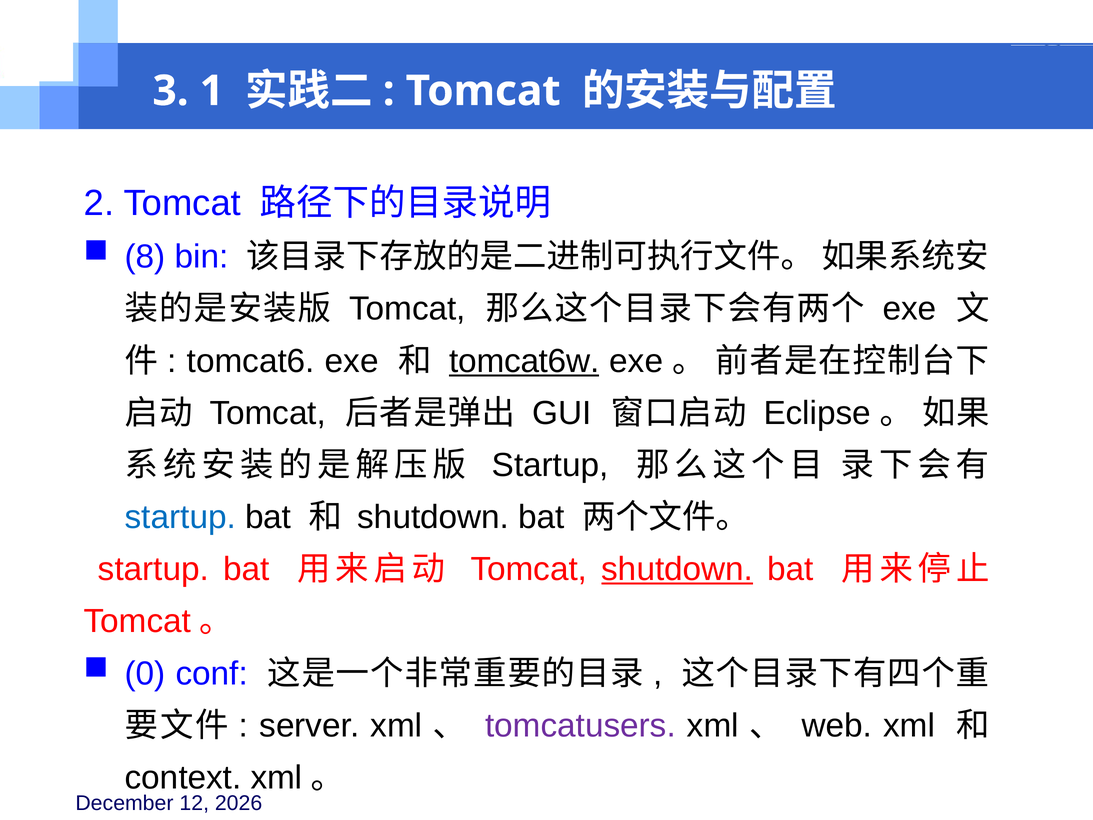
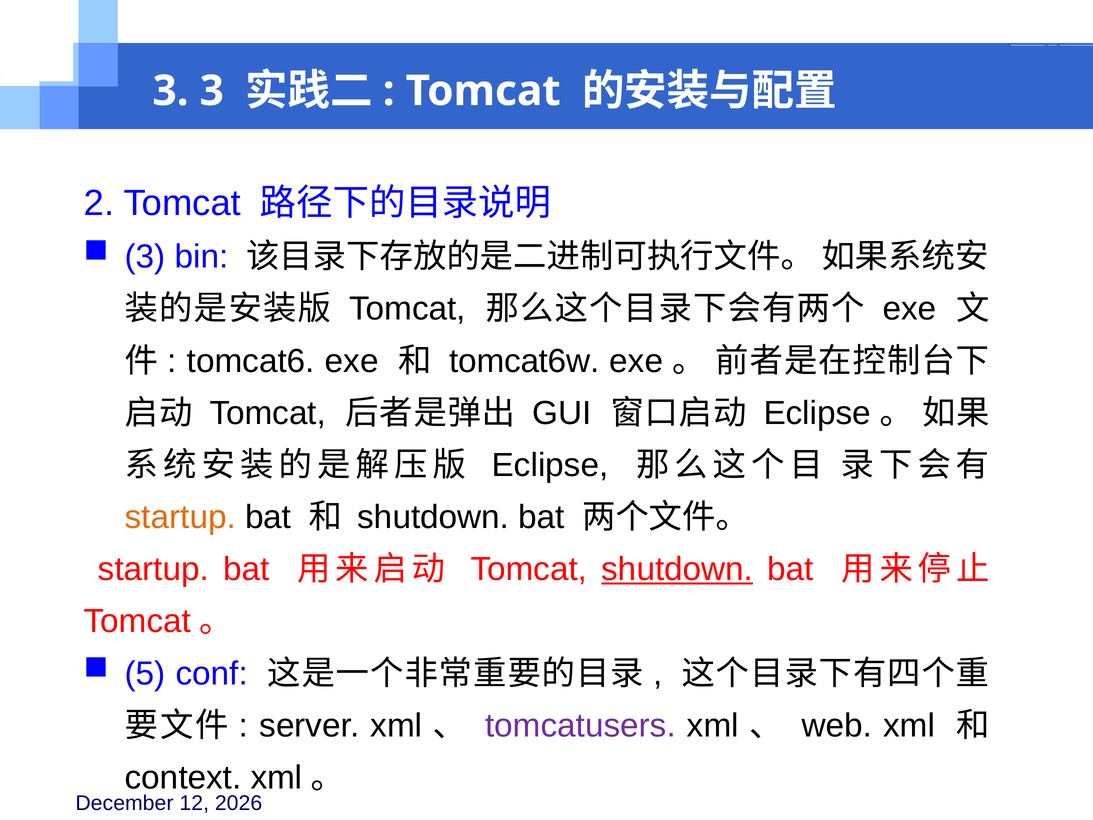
3 1: 1 -> 3
8 at (145, 257): 8 -> 3
tomcat6w underline: present -> none
Startup at (550, 465): Startup -> Eclipse
startup at (180, 517) colour: blue -> orange
0: 0 -> 5
